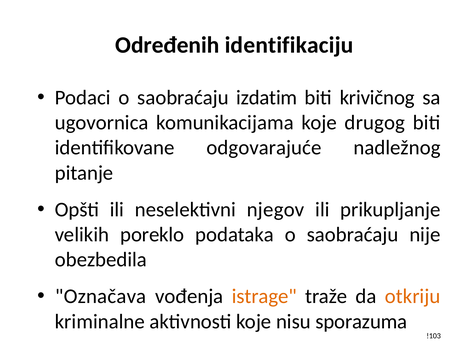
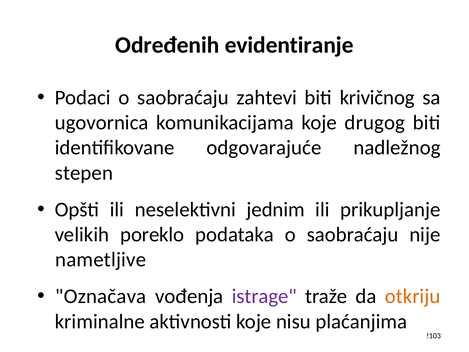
identifikaciju: identifikaciju -> evidentiranje
izdatim: izdatim -> zahtevi
pitanje: pitanje -> stepen
njegov: njegov -> jednim
obezbedila: obezbedila -> nametljive
istrage colour: orange -> purple
sporazuma: sporazuma -> plaćanjima
